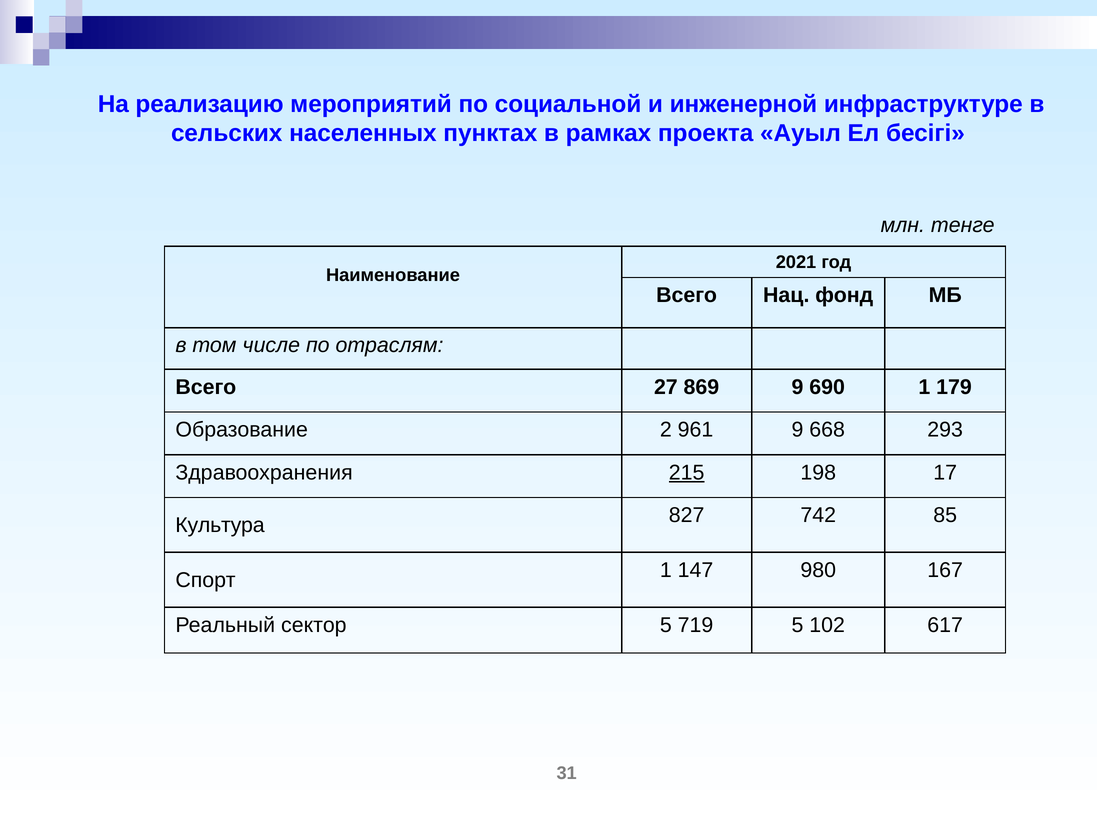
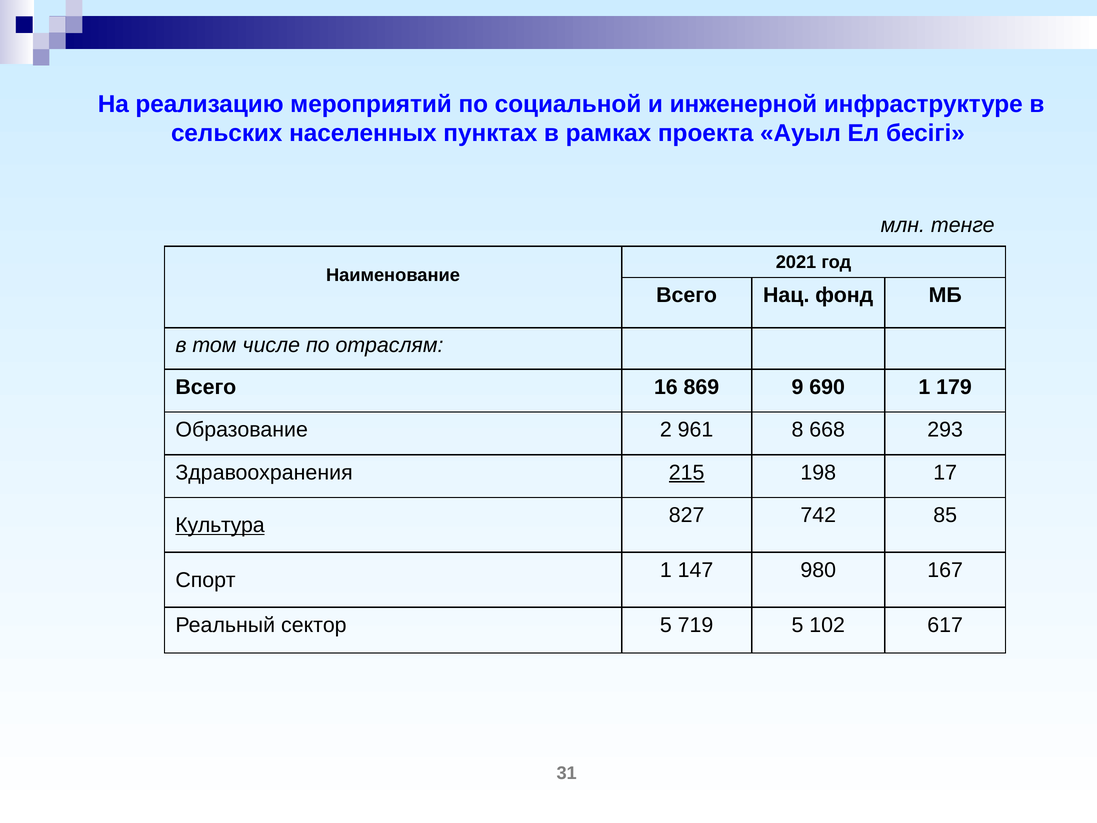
27: 27 -> 16
961 9: 9 -> 8
Культура underline: none -> present
